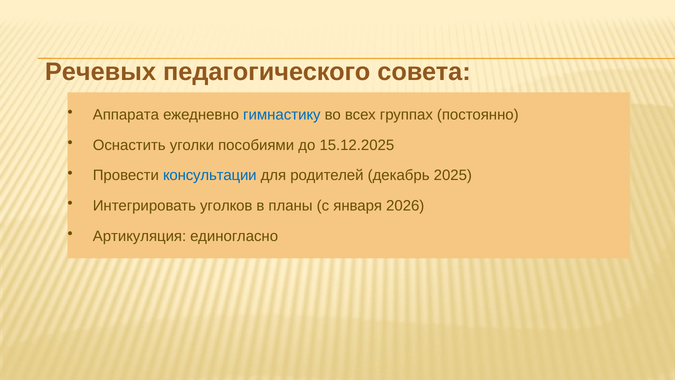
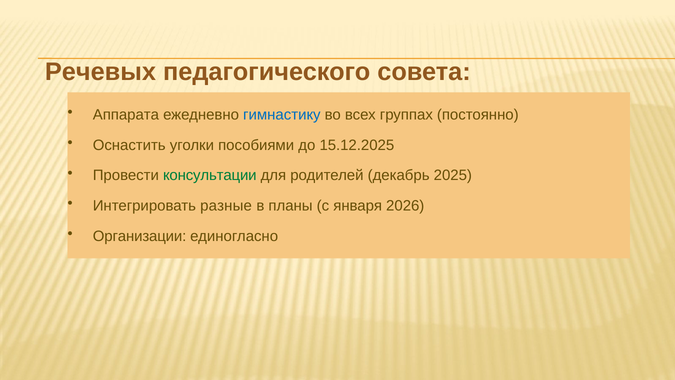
консультации colour: blue -> green
уголков: уголков -> разные
Артикуляция: Артикуляция -> Организации
